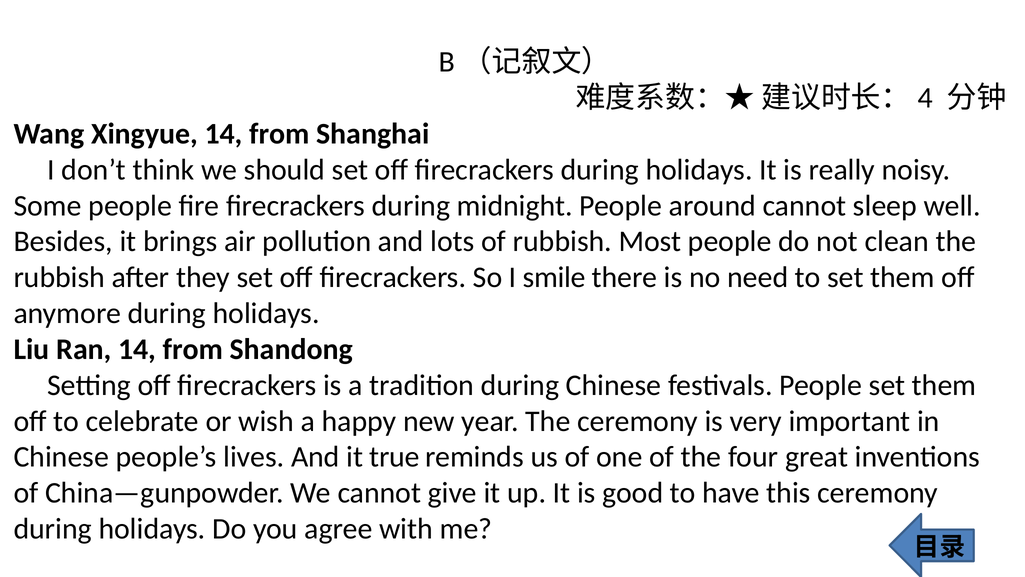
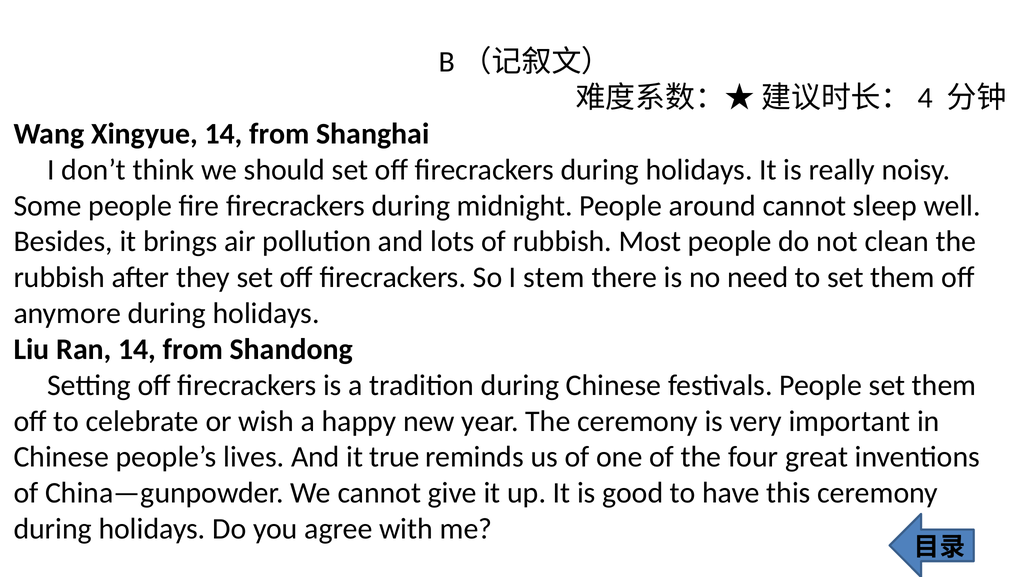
smile: smile -> stem
